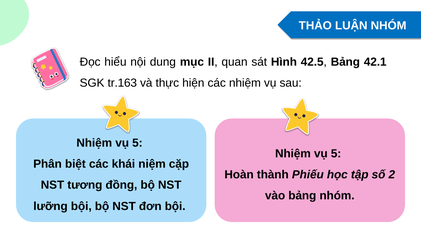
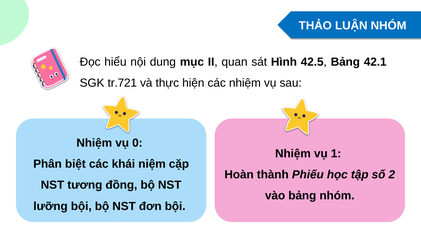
tr.163: tr.163 -> tr.721
5 at (137, 143): 5 -> 0
5 at (336, 153): 5 -> 1
